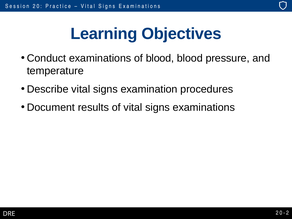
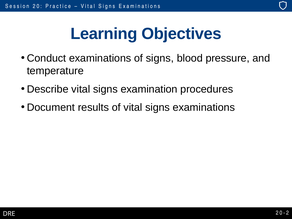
of blood: blood -> signs
